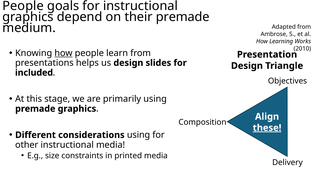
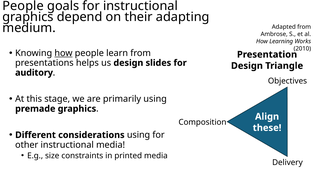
their premade: premade -> adapting
included: included -> auditory
these underline: present -> none
